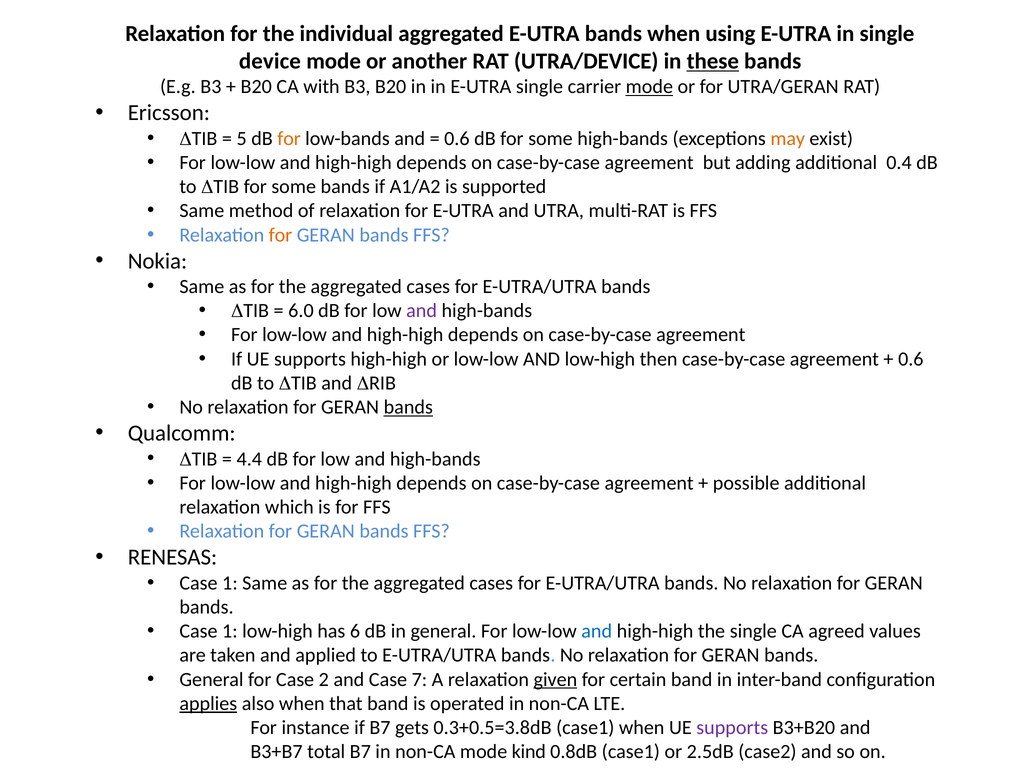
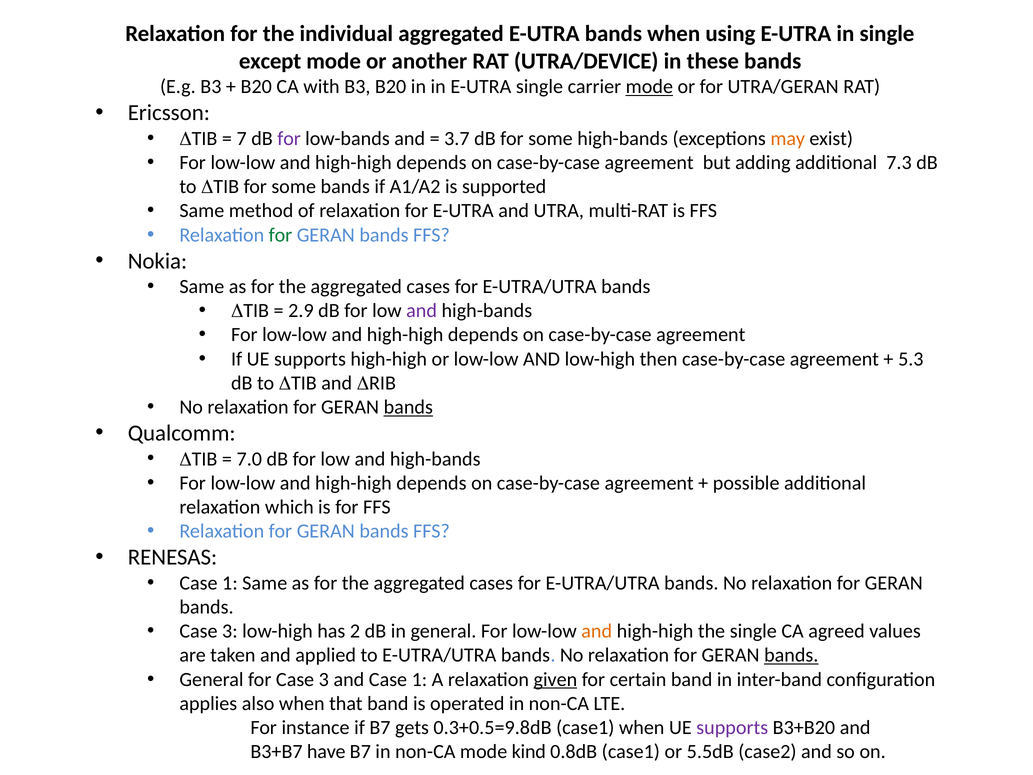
device: device -> except
these underline: present -> none
5: 5 -> 7
for at (289, 138) colour: orange -> purple
0.6 at (457, 138): 0.6 -> 3.7
0.4: 0.4 -> 7.3
for at (280, 235) colour: orange -> green
6.0: 6.0 -> 2.9
0.6 at (911, 359): 0.6 -> 5.3
4.4: 4.4 -> 7.0
1 at (230, 631): 1 -> 3
6: 6 -> 2
and at (597, 631) colour: blue -> orange
bands at (791, 655) underline: none -> present
for Case 2: 2 -> 3
and Case 7: 7 -> 1
applies underline: present -> none
0.3+0.5=3.8dB: 0.3+0.5=3.8dB -> 0.3+0.5=9.8dB
total: total -> have
2.5dB: 2.5dB -> 5.5dB
